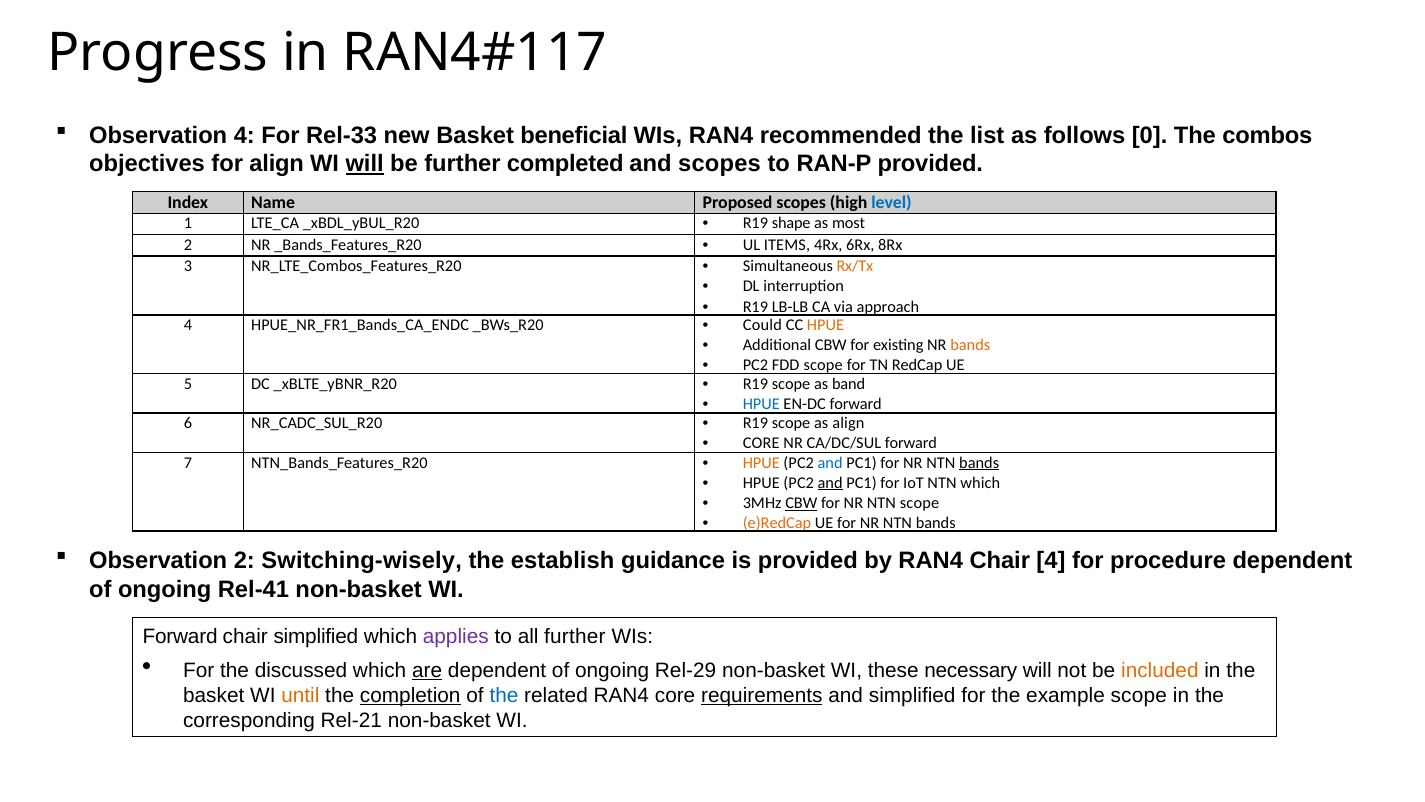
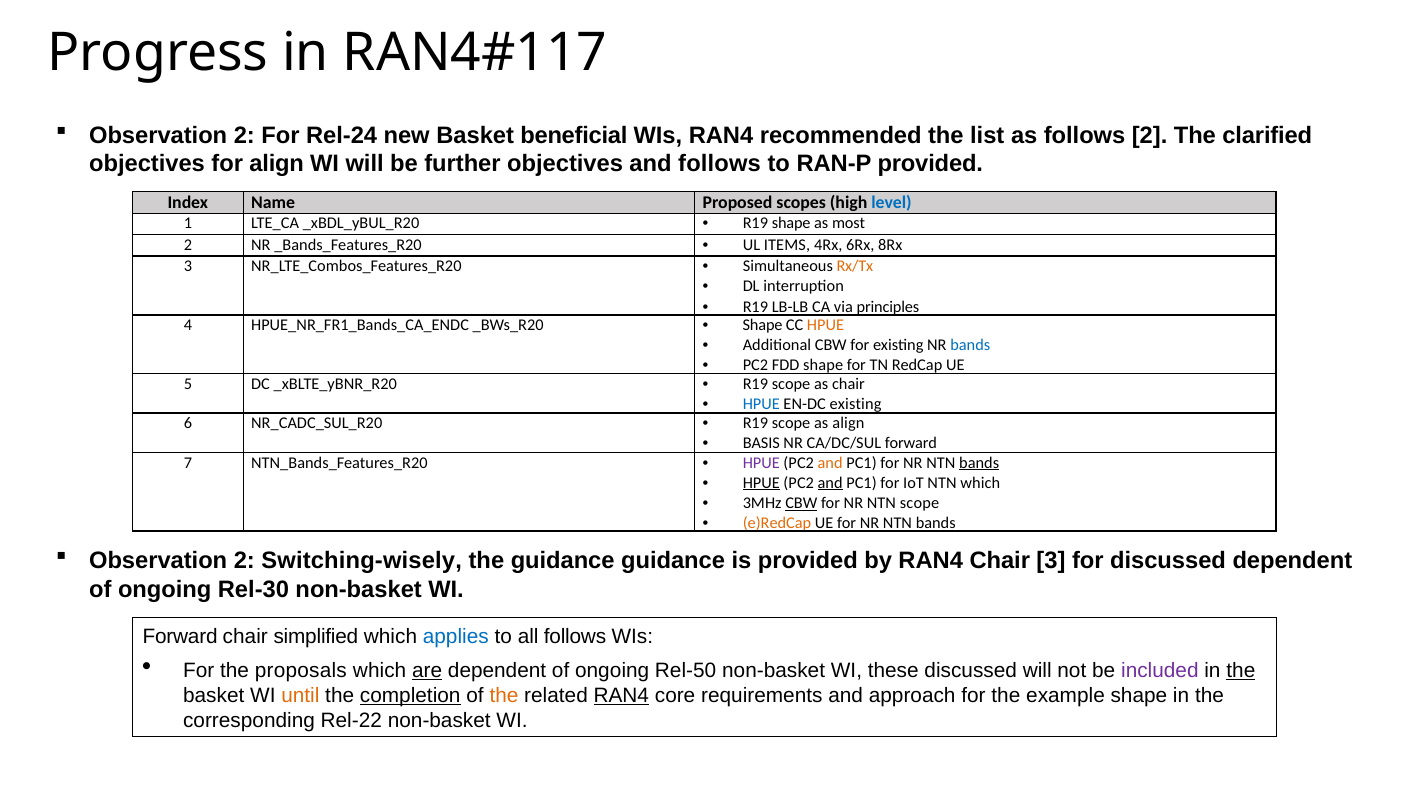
4 at (244, 135): 4 -> 2
Rel-33: Rel-33 -> Rel-24
follows 0: 0 -> 2
combos: combos -> clarified
will at (365, 164) underline: present -> none
further completed: completed -> objectives
and scopes: scopes -> follows
approach: approach -> principles
Could at (762, 325): Could -> Shape
bands at (970, 345) colour: orange -> blue
FDD scope: scope -> shape
as band: band -> chair
EN-DC forward: forward -> existing
CORE at (761, 443): CORE -> BASIS
HPUE at (761, 462) colour: orange -> purple
and at (830, 462) colour: blue -> orange
HPUE at (761, 483) underline: none -> present
the establish: establish -> guidance
Chair 4: 4 -> 3
for procedure: procedure -> discussed
Rel-41: Rel-41 -> Rel-30
applies colour: purple -> blue
all further: further -> follows
discussed: discussed -> proposals
Rel-29: Rel-29 -> Rel-50
these necessary: necessary -> discussed
included colour: orange -> purple
the at (1241, 670) underline: none -> present
the at (504, 695) colour: blue -> orange
RAN4 at (621, 695) underline: none -> present
requirements underline: present -> none
and simplified: simplified -> approach
example scope: scope -> shape
Rel-21: Rel-21 -> Rel-22
